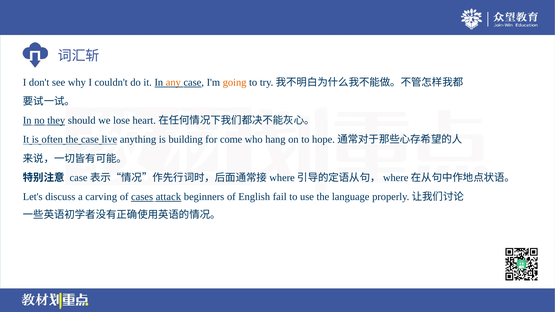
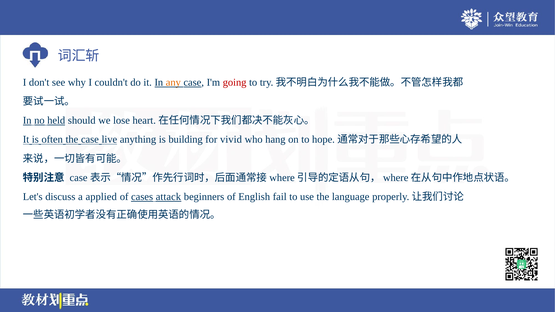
going colour: orange -> red
they: they -> held
come: come -> vivid
carving: carving -> applied
